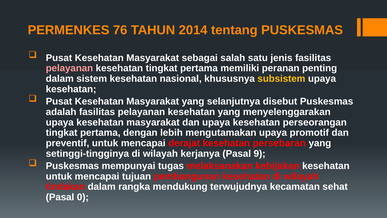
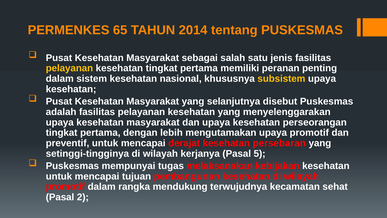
76: 76 -> 65
pelayanan at (69, 68) colour: pink -> yellow
9: 9 -> 5
tindakan at (65, 187): tindakan -> promotif
0: 0 -> 2
